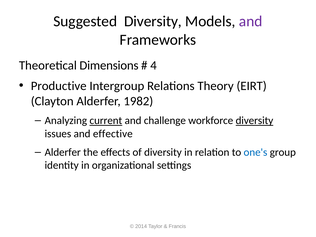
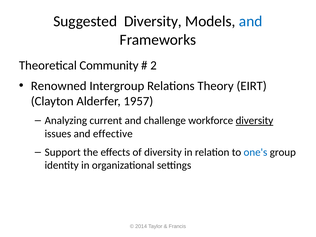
and at (251, 21) colour: purple -> blue
Dimensions: Dimensions -> Community
4: 4 -> 2
Productive: Productive -> Renowned
1982: 1982 -> 1957
current underline: present -> none
Alderfer at (63, 152): Alderfer -> Support
